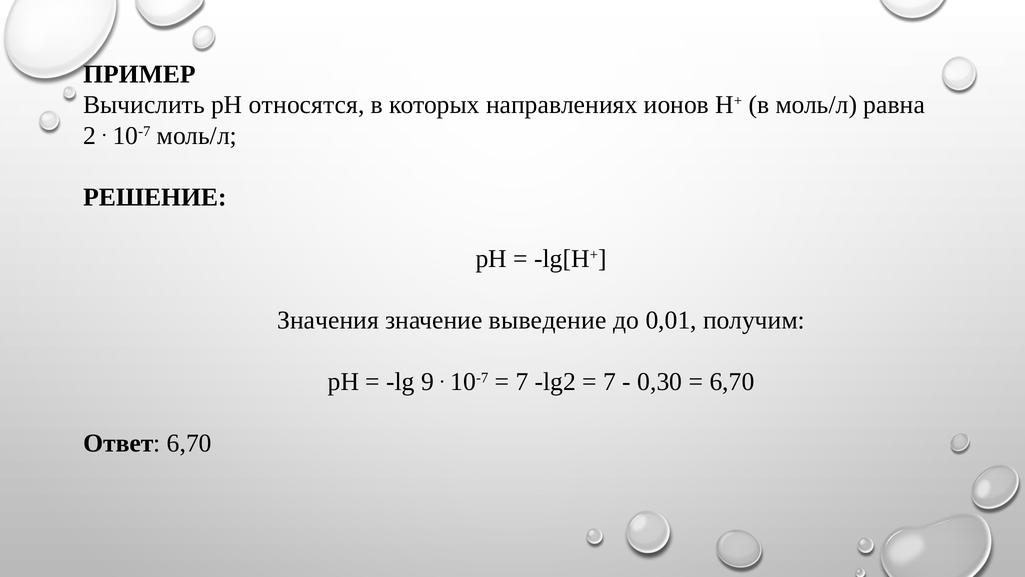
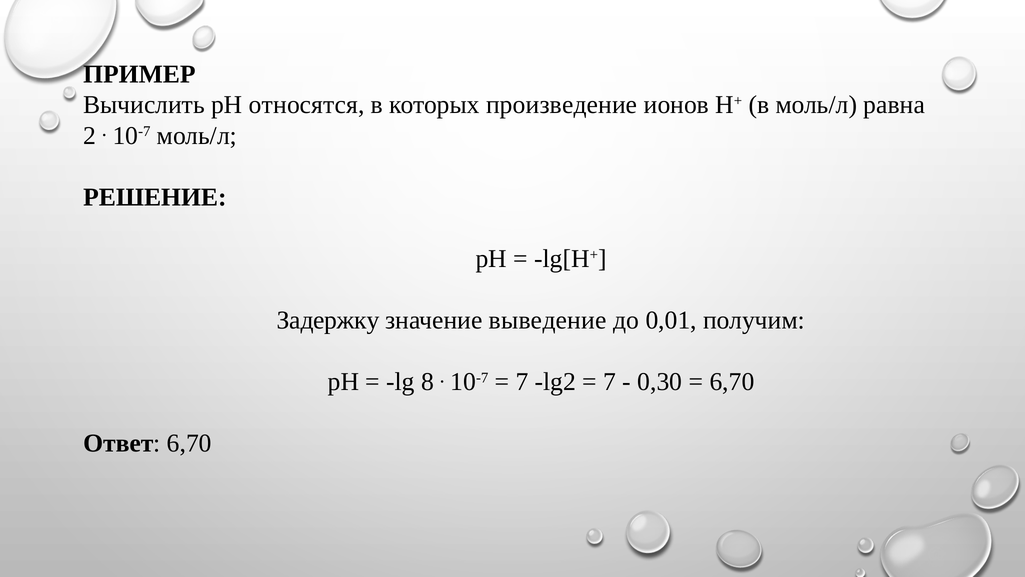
направлениях: направлениях -> произведение
Значения: Значения -> Задержку
9: 9 -> 8
